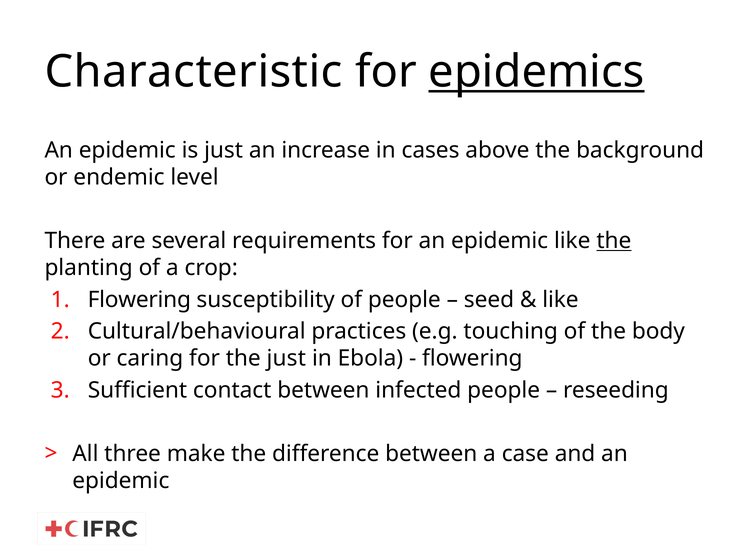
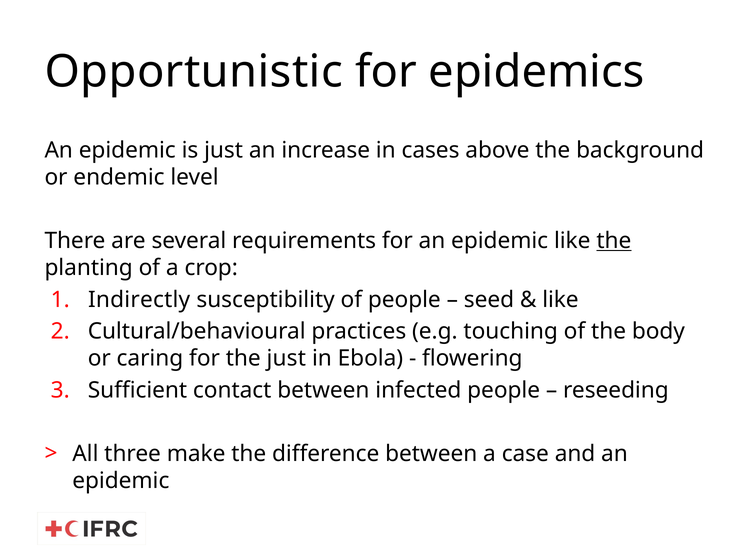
Characteristic: Characteristic -> Opportunistic
epidemics underline: present -> none
Flowering at (139, 300): Flowering -> Indirectly
